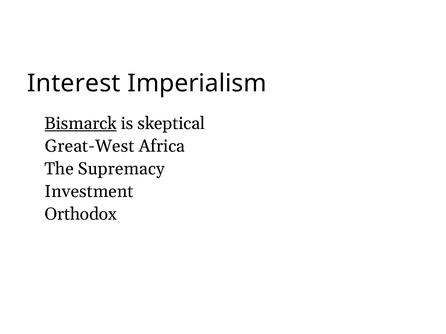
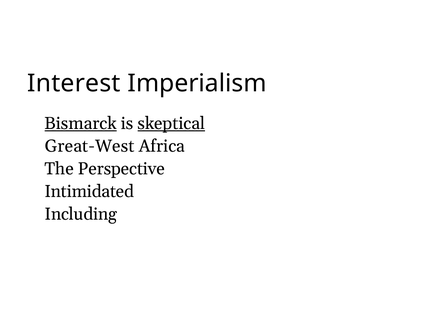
skeptical underline: none -> present
Supremacy: Supremacy -> Perspective
Investment: Investment -> Intimidated
Orthodox: Orthodox -> Including
